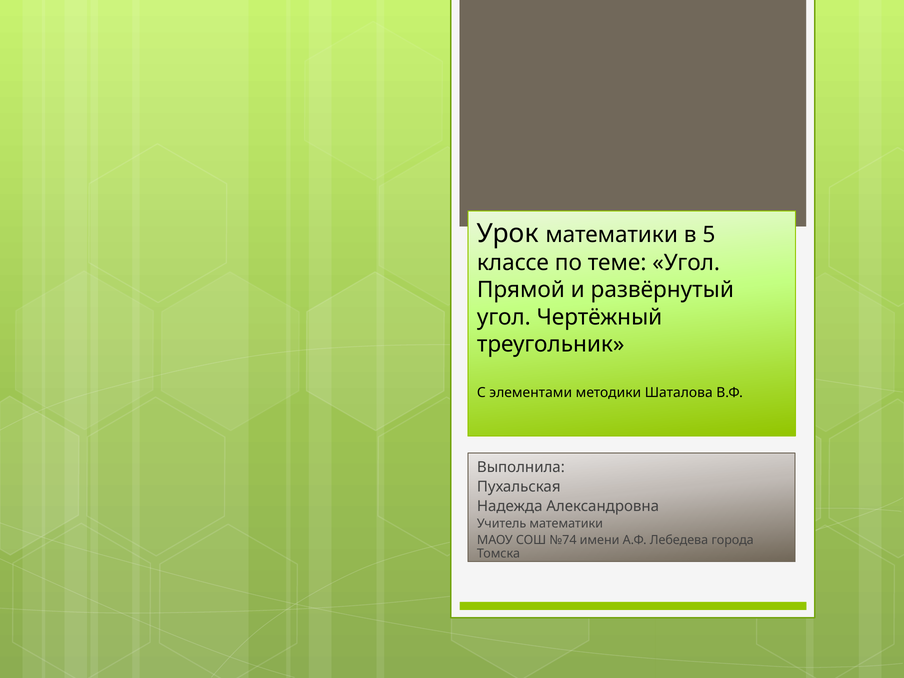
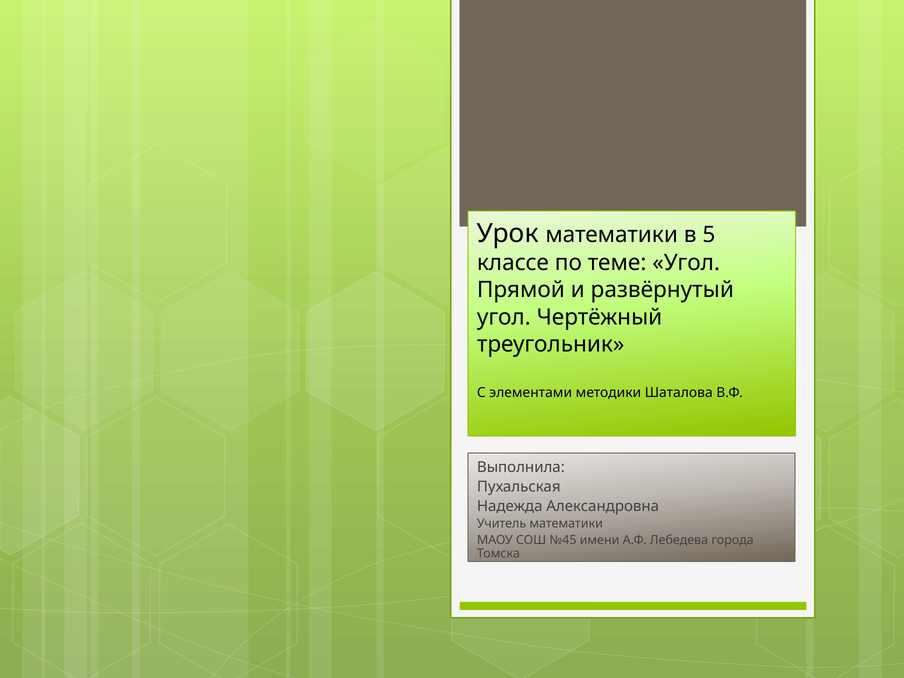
№74: №74 -> №45
